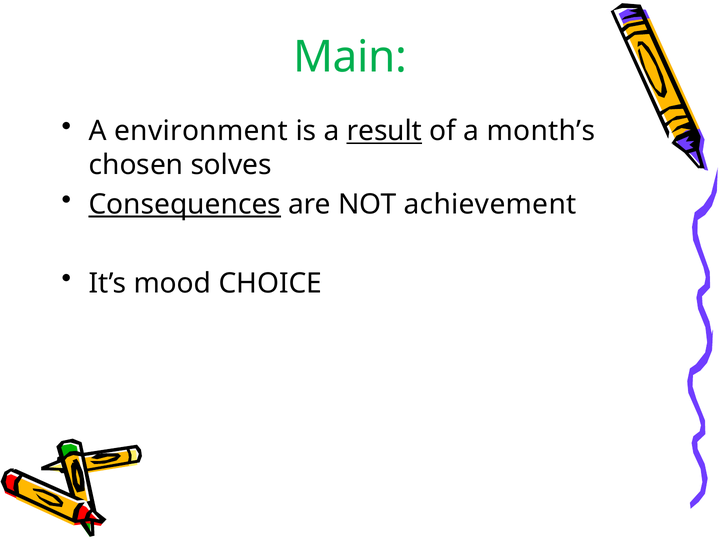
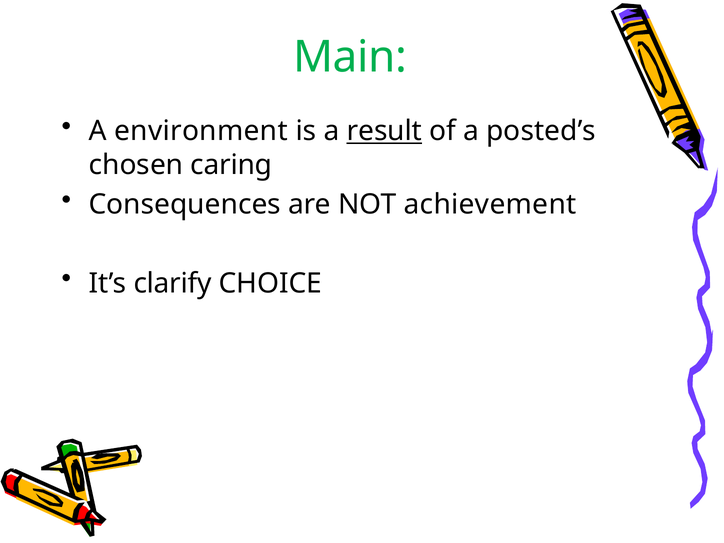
month’s: month’s -> posted’s
solves: solves -> caring
Consequences underline: present -> none
mood: mood -> clarify
